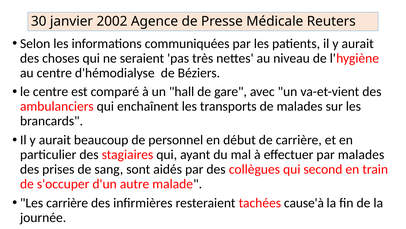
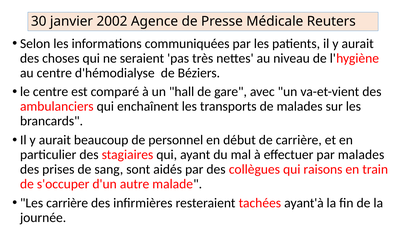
second: second -> raisons
cause'à: cause'à -> ayant'à
